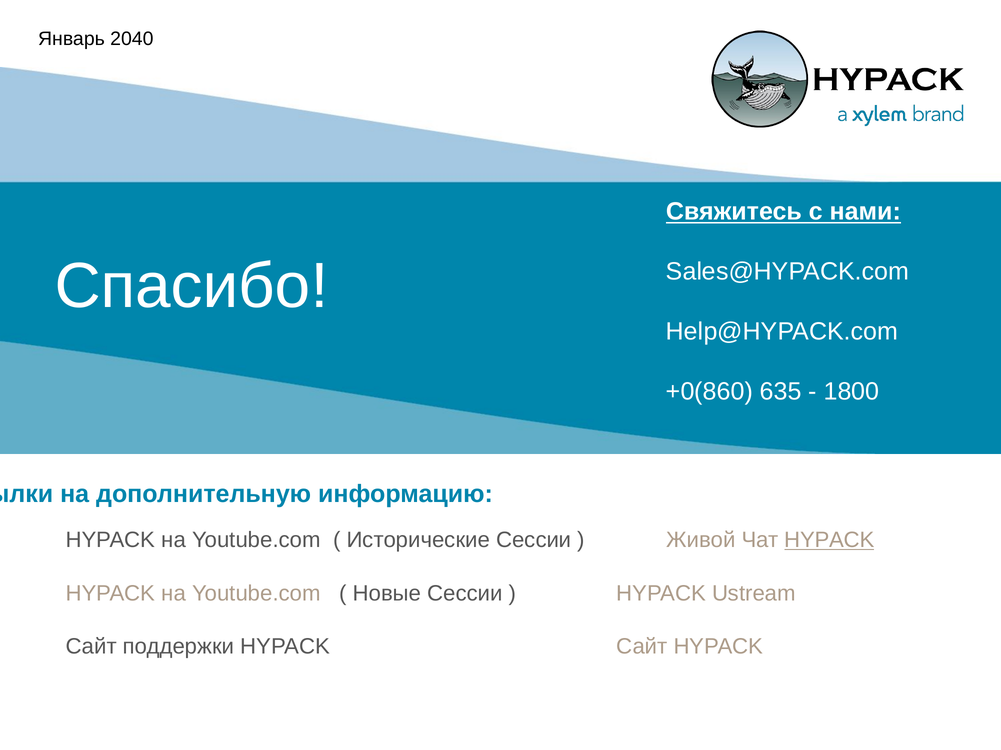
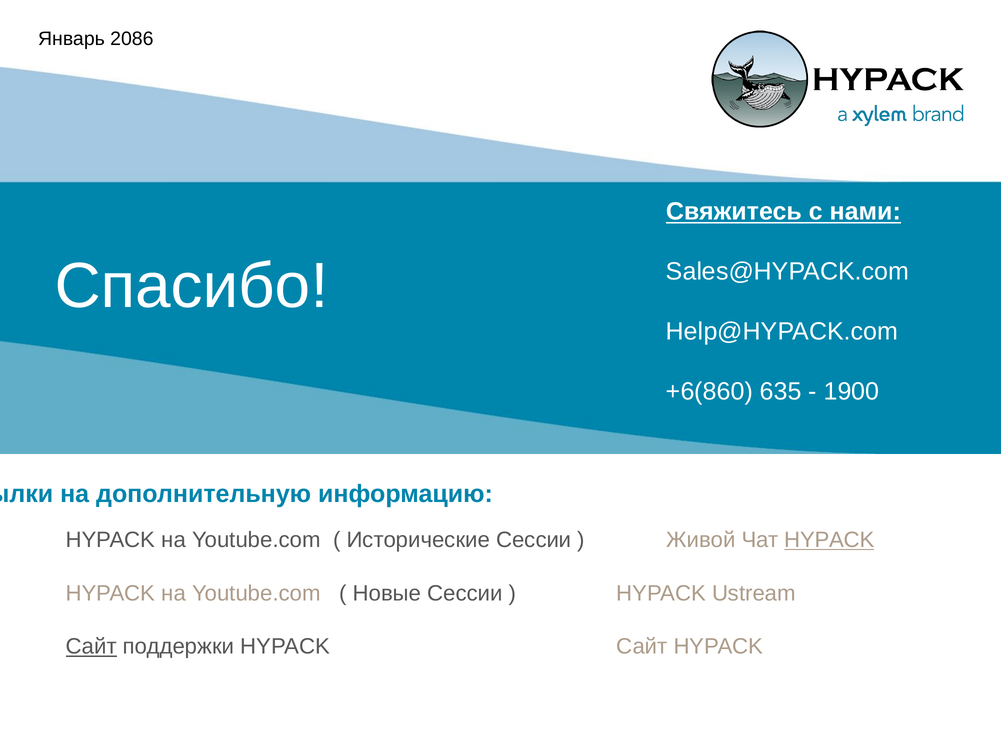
2040: 2040 -> 2086
+0(860: +0(860 -> +6(860
1800: 1800 -> 1900
Сайт at (91, 647) underline: none -> present
